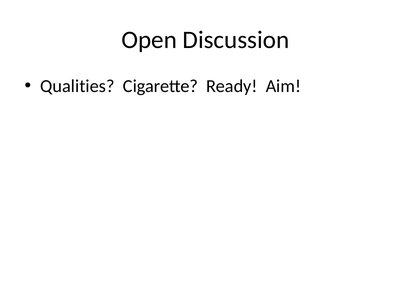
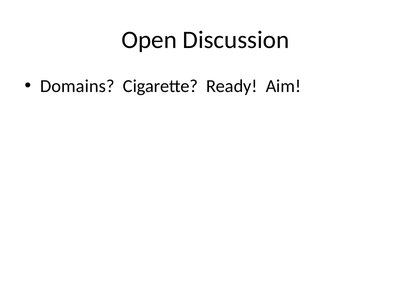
Qualities: Qualities -> Domains
